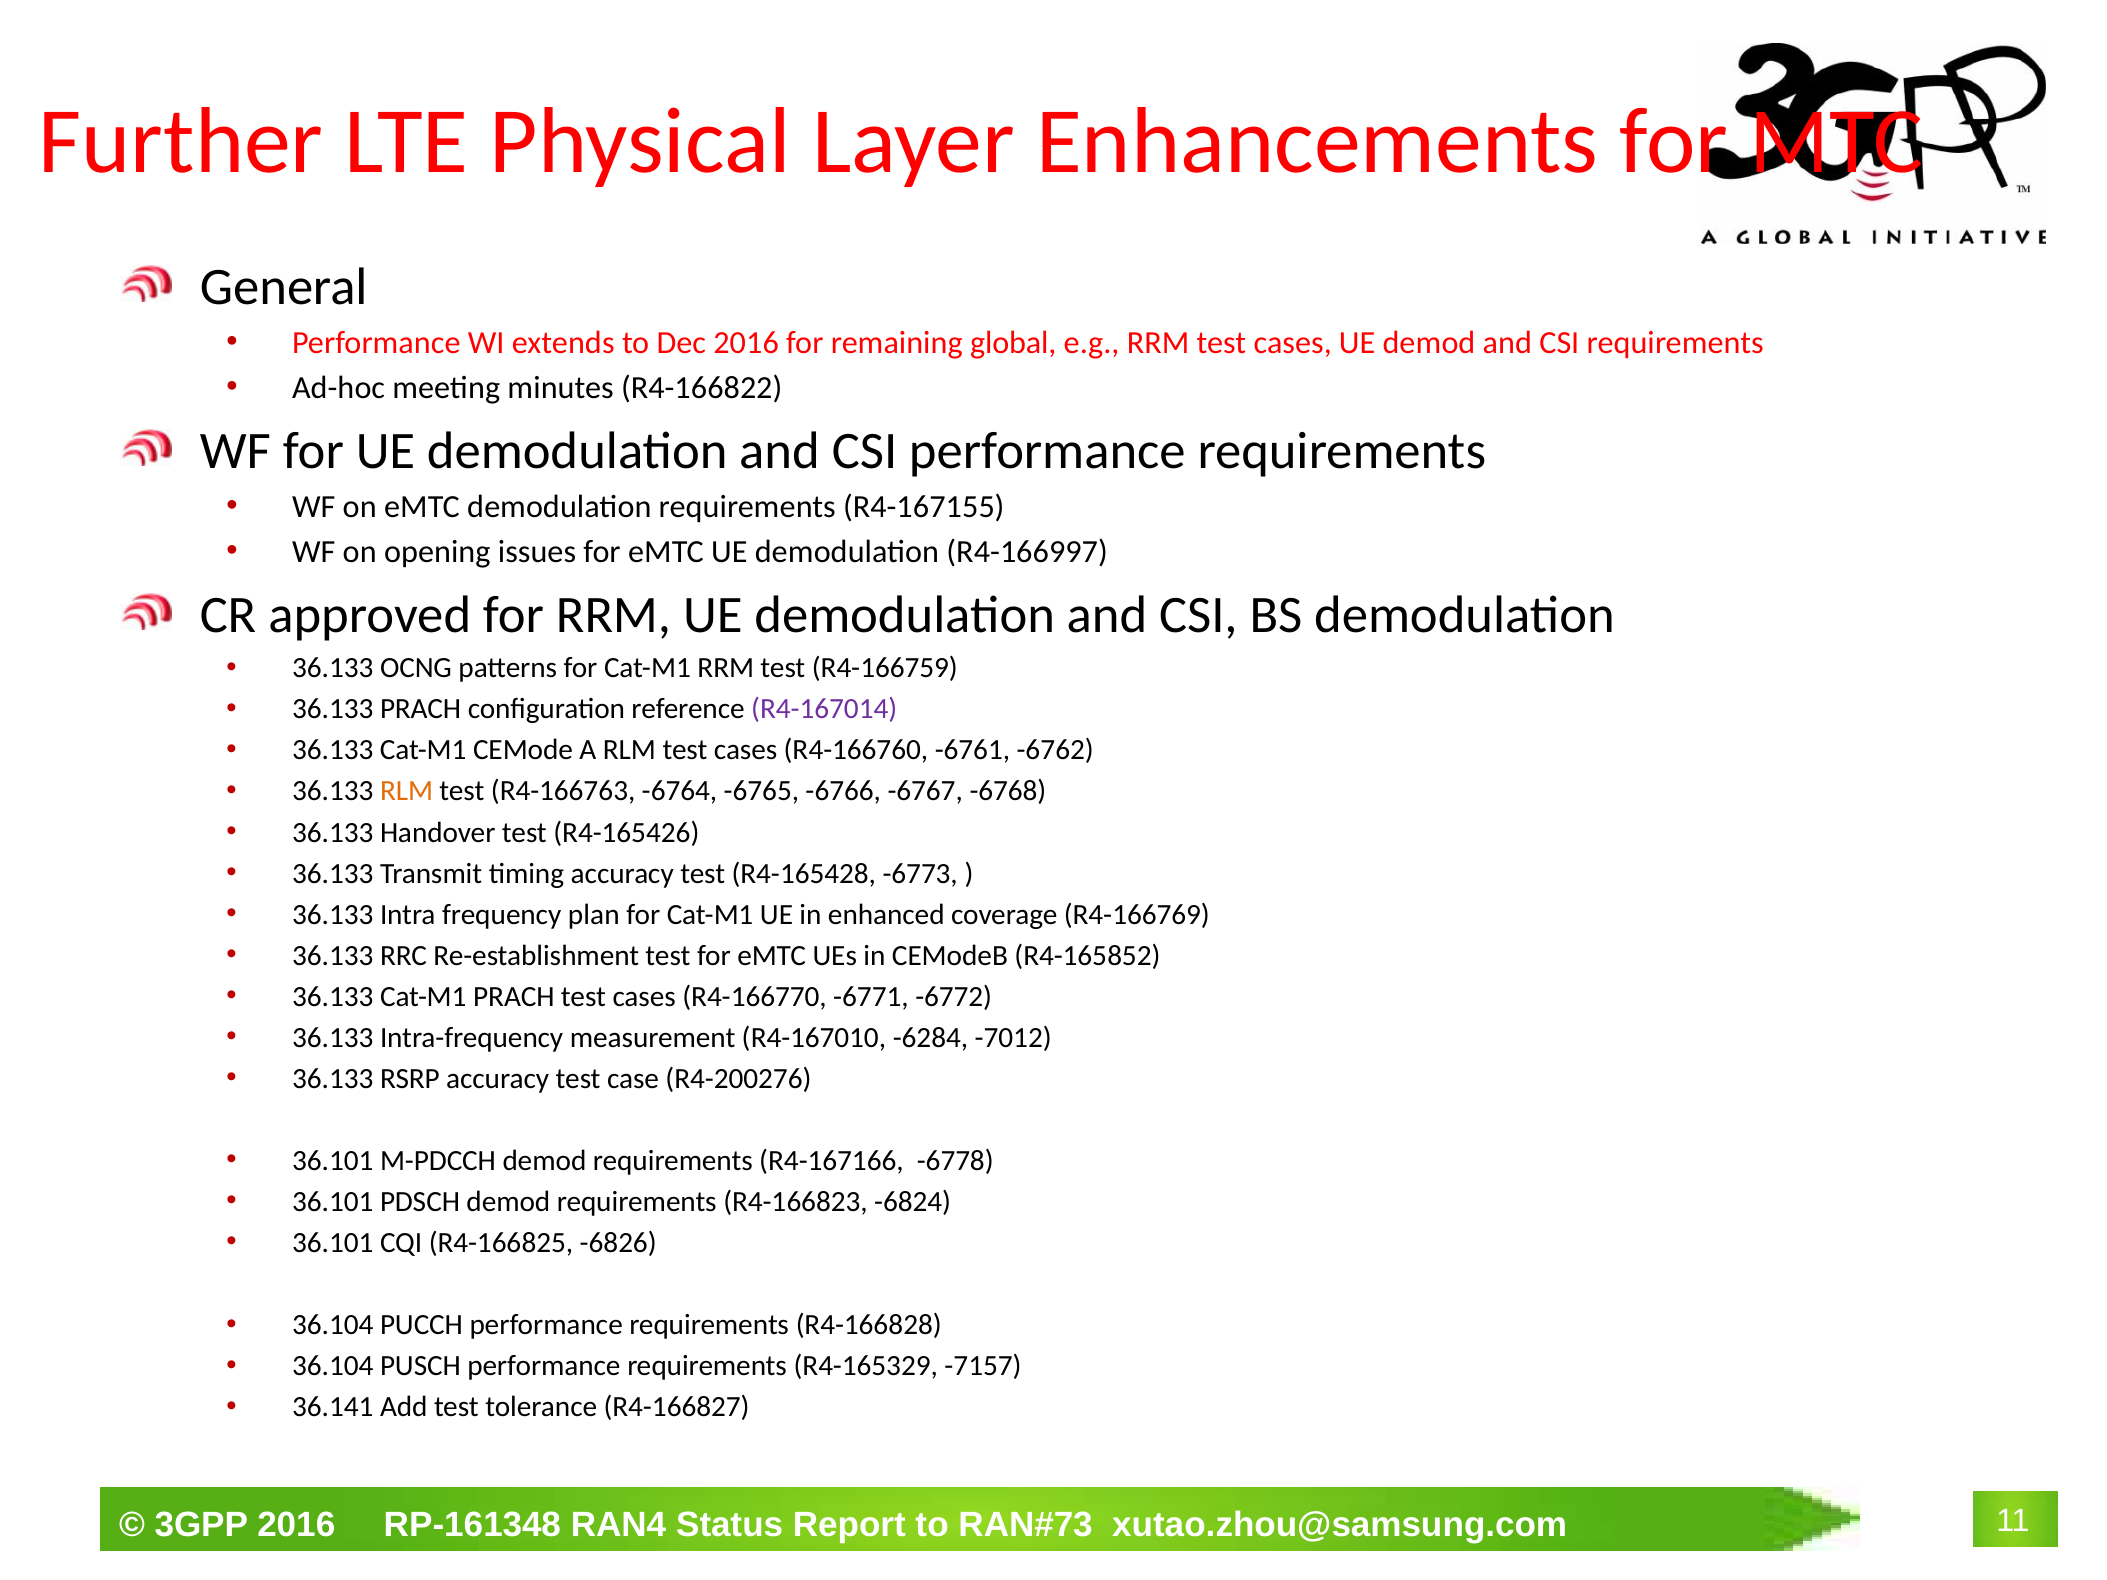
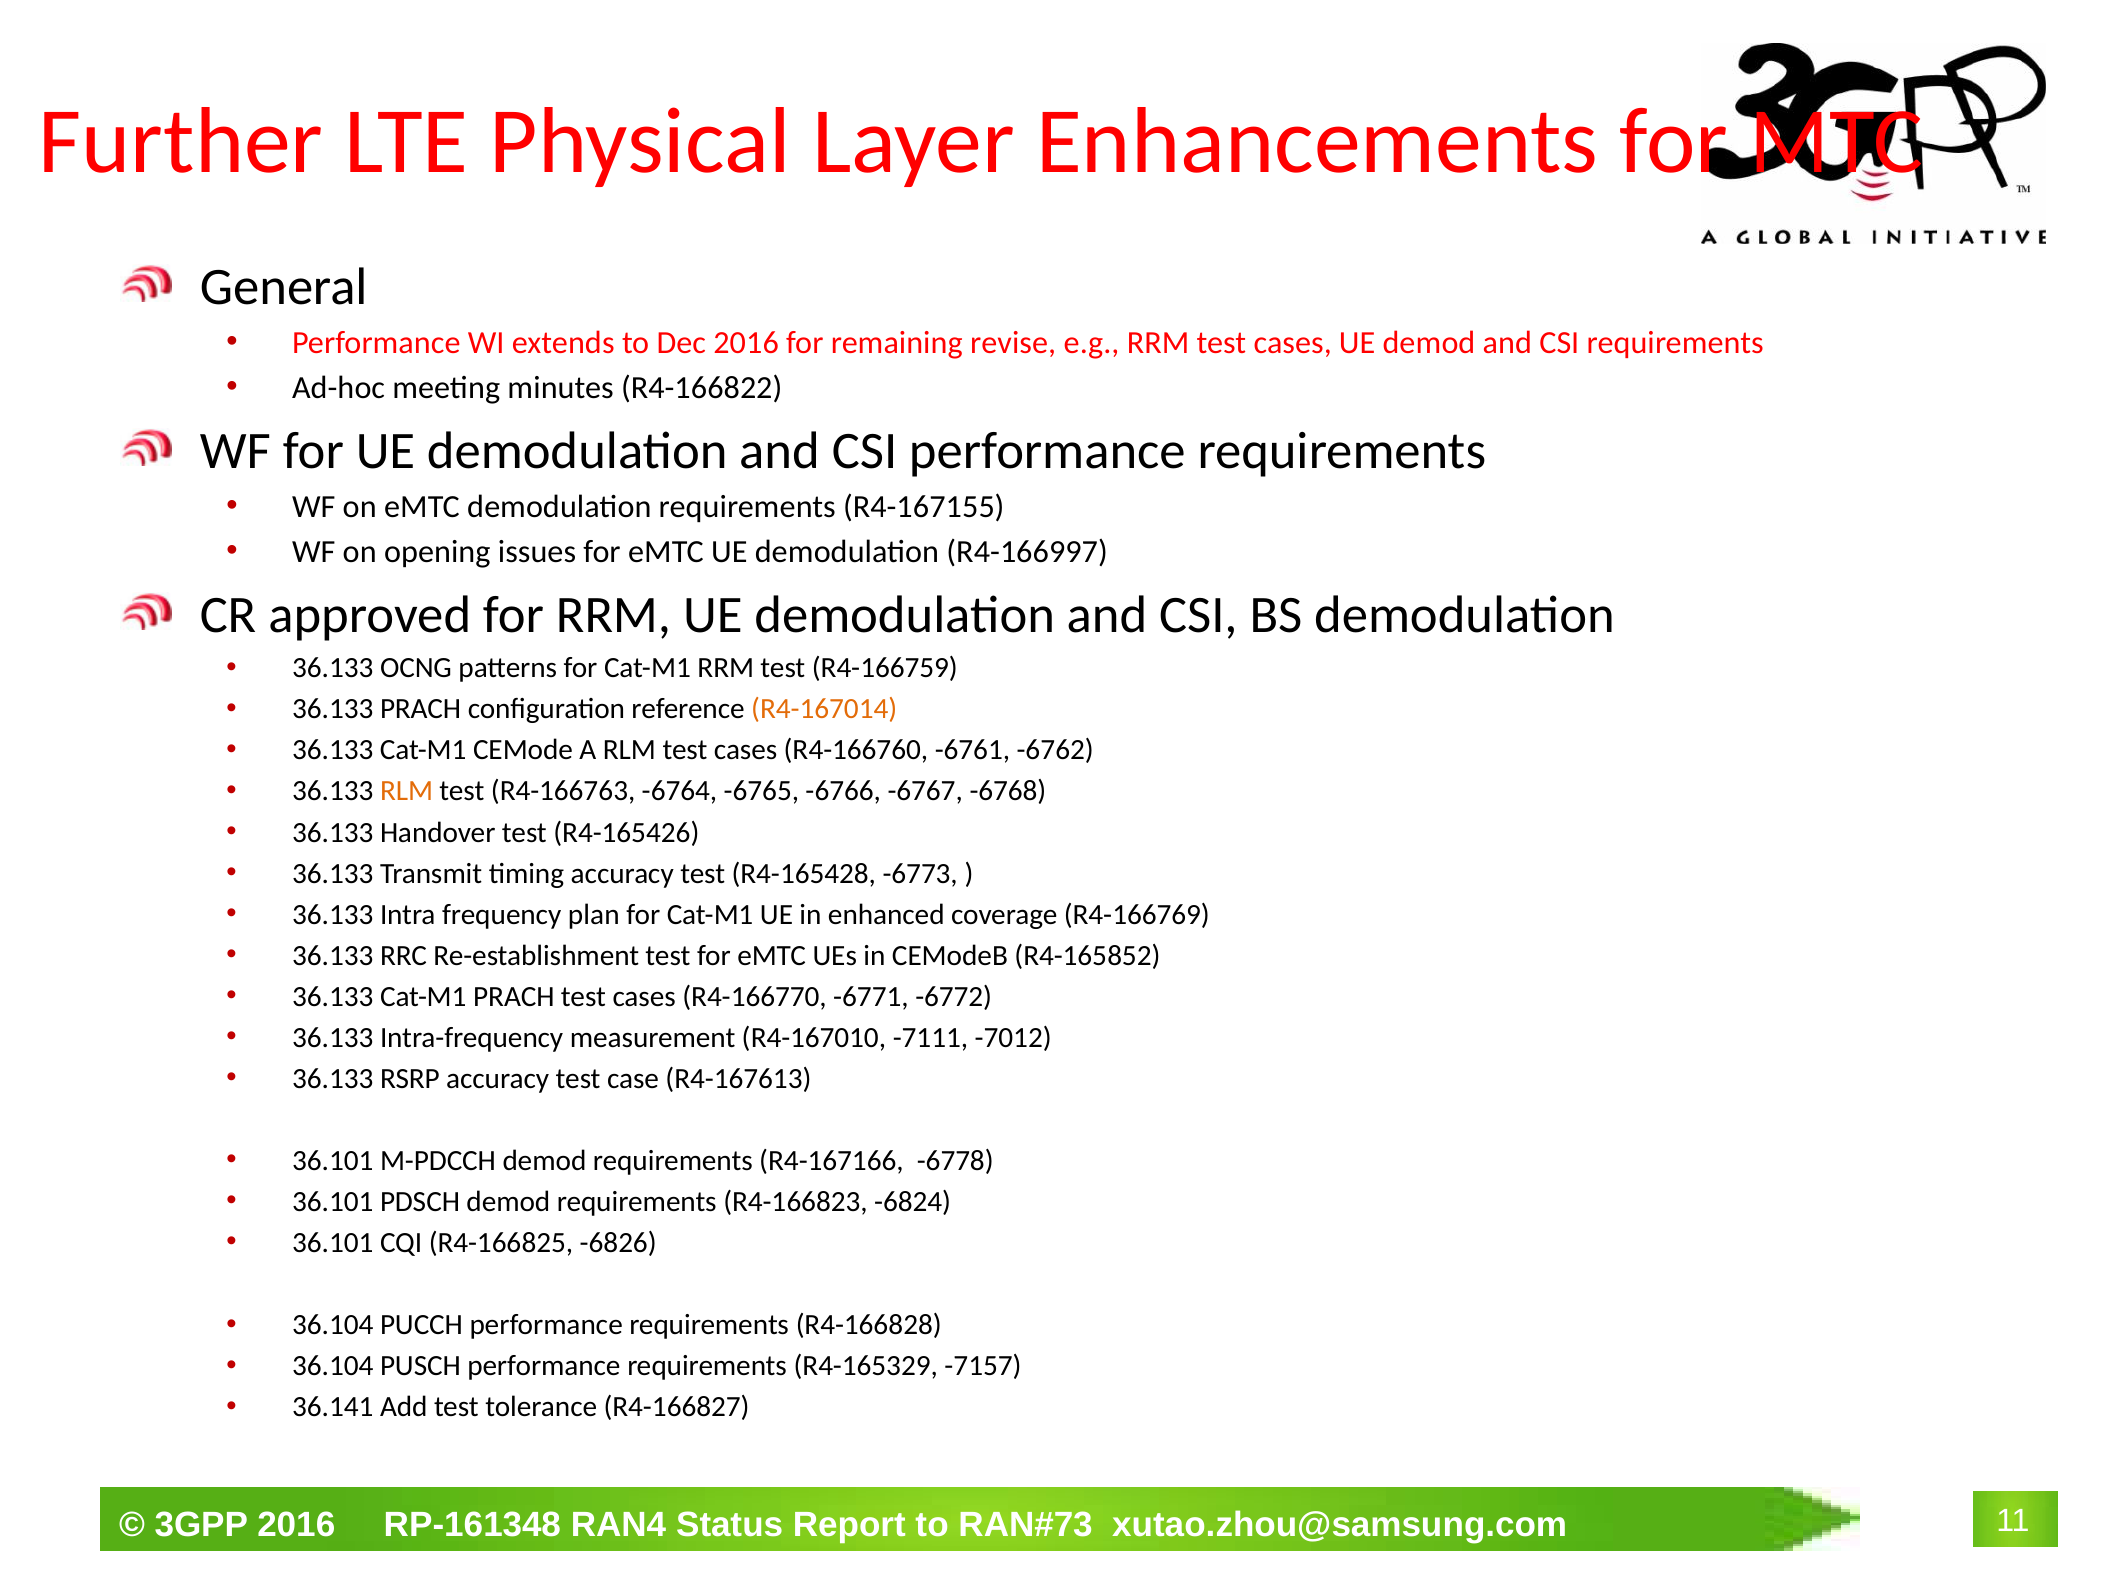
global: global -> revise
R4-167014 colour: purple -> orange
-6284: -6284 -> -7111
R4-200276: R4-200276 -> R4-167613
